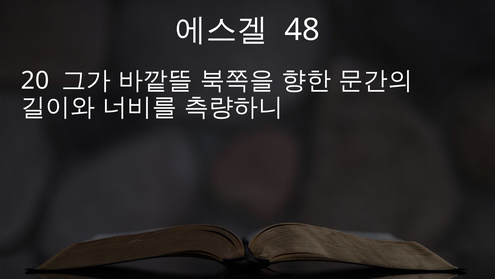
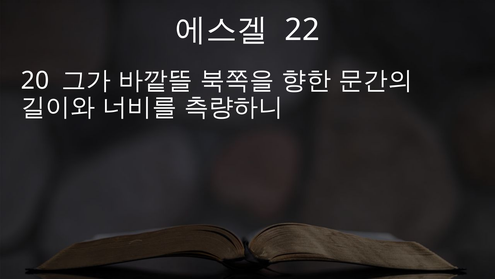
48: 48 -> 22
